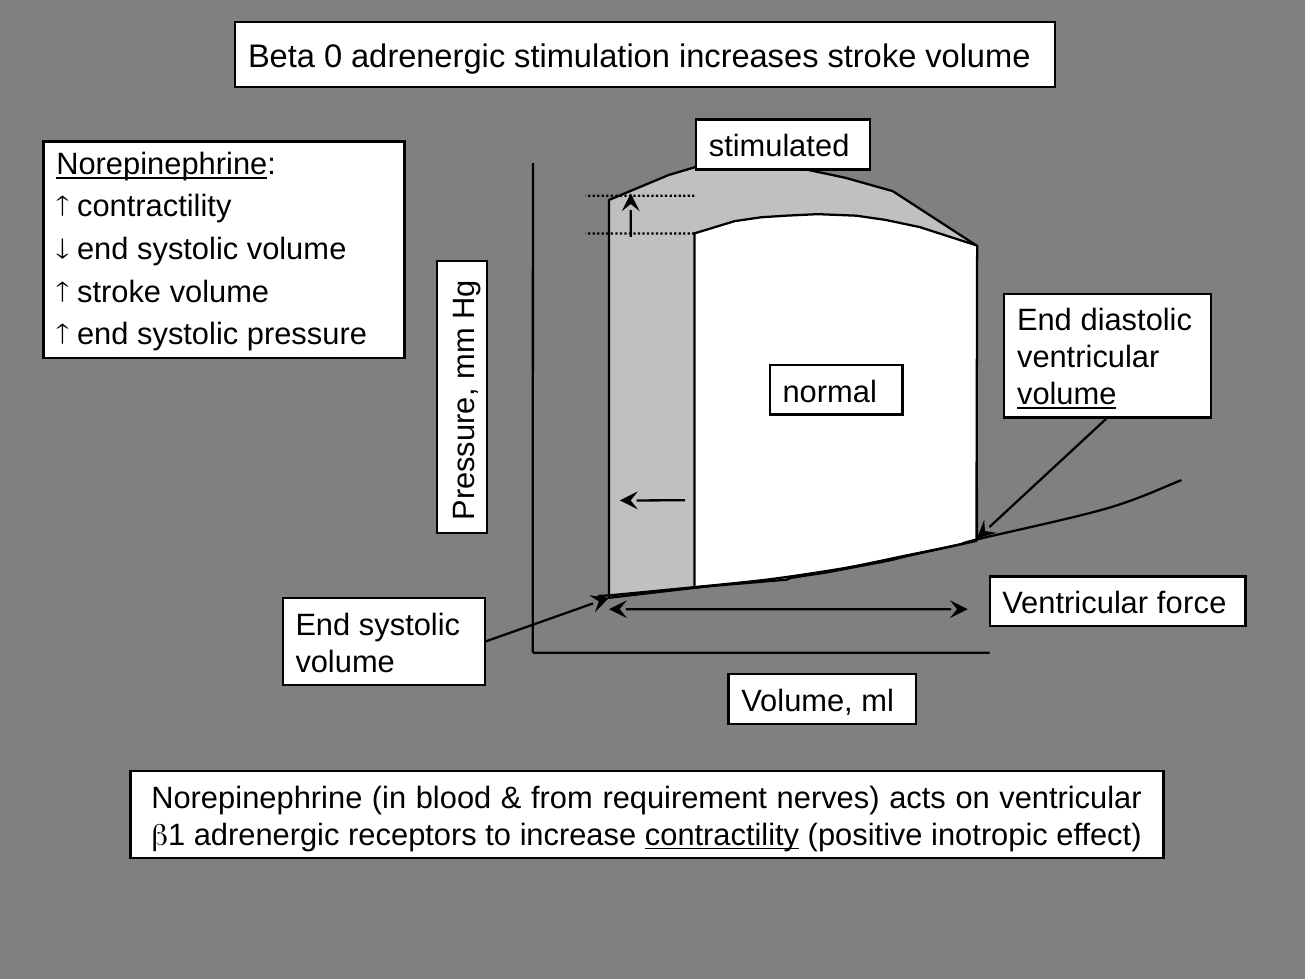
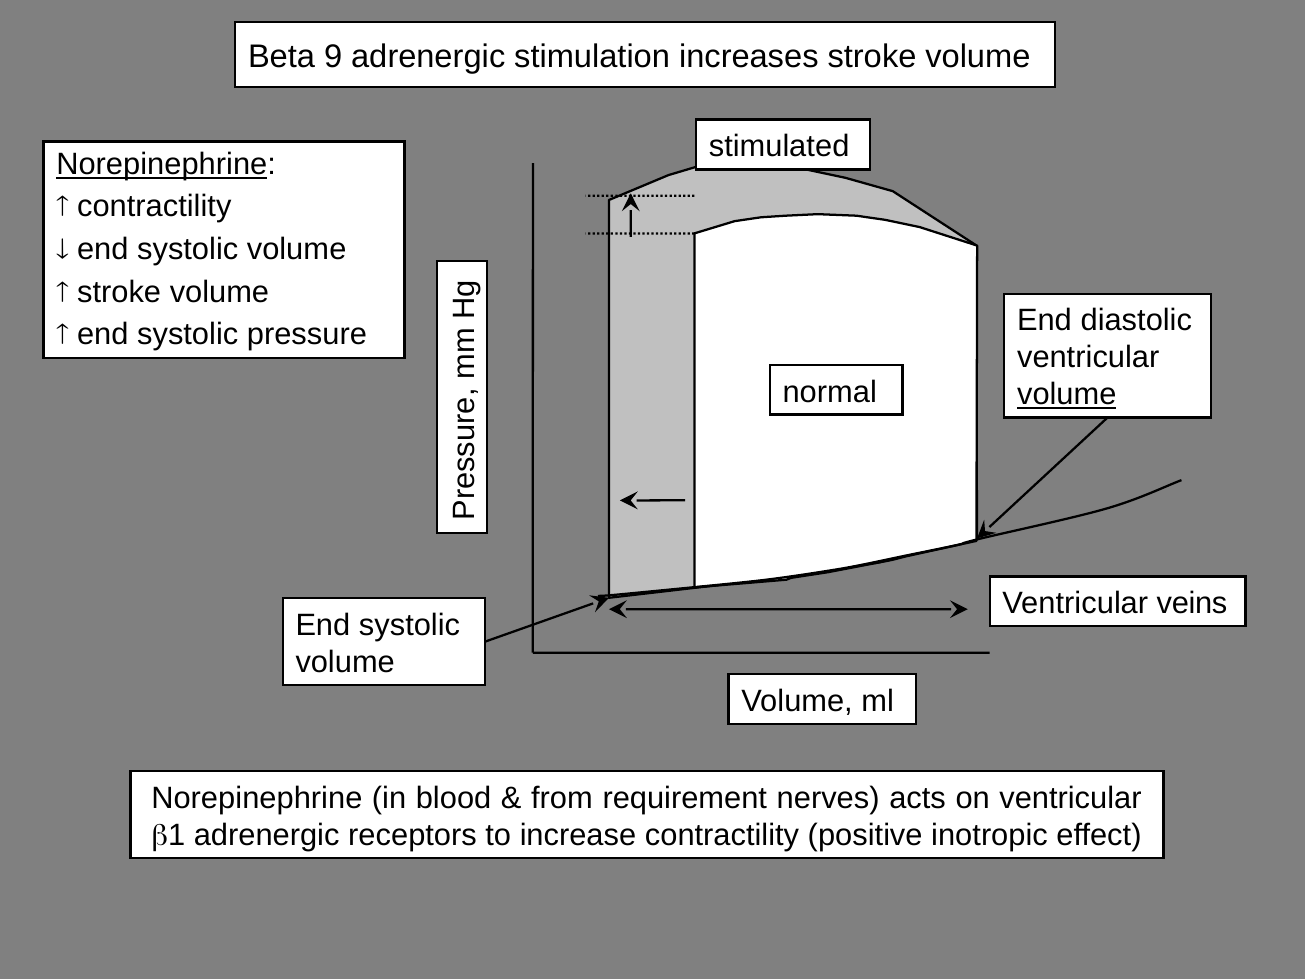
0: 0 -> 9
force: force -> veins
contractility at (722, 835) underline: present -> none
